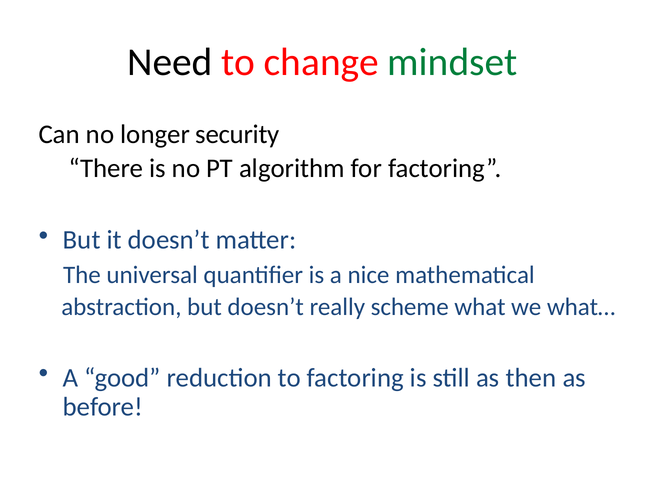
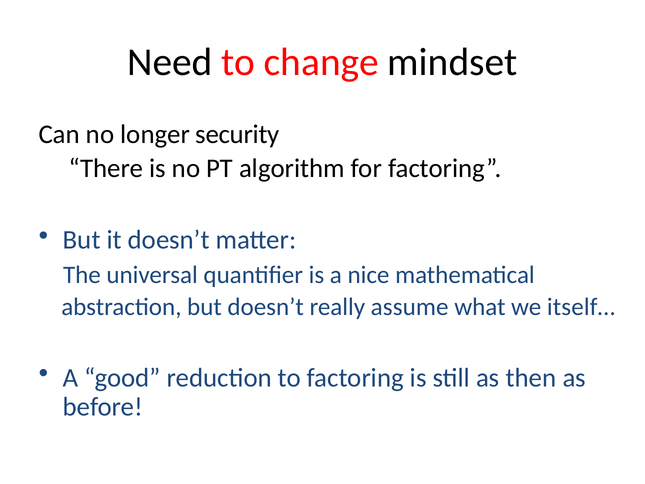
mindset colour: green -> black
scheme: scheme -> assume
what…: what… -> itself…
